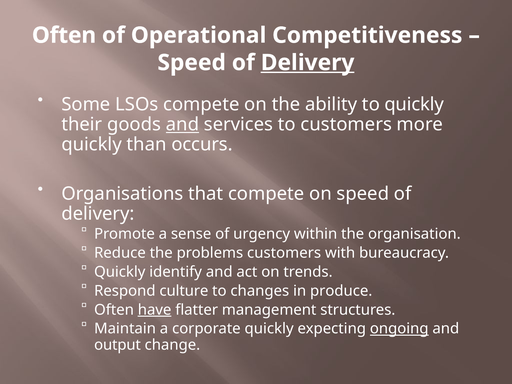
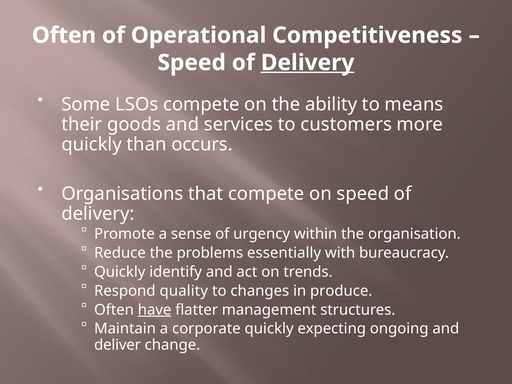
to quickly: quickly -> means
and at (182, 124) underline: present -> none
problems customers: customers -> essentially
culture: culture -> quality
ongoing underline: present -> none
output: output -> deliver
